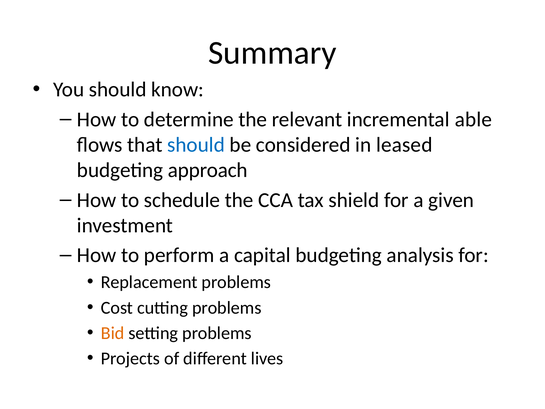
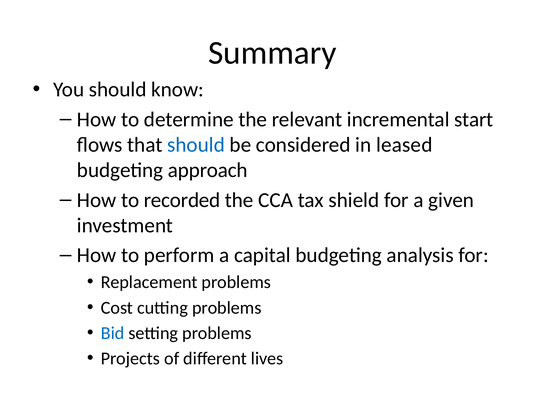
able: able -> start
schedule: schedule -> recorded
Bid colour: orange -> blue
